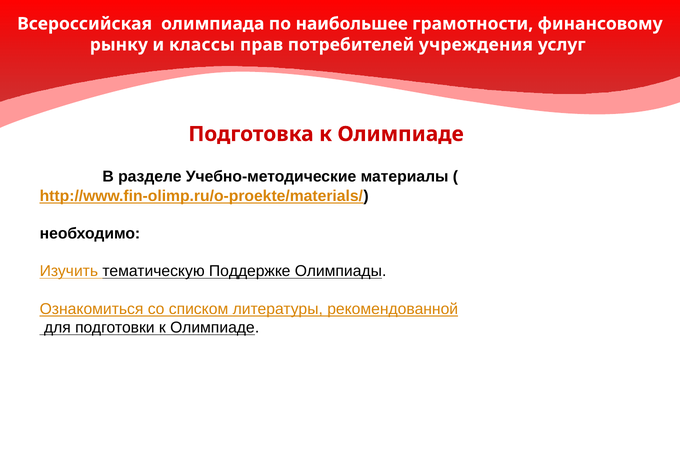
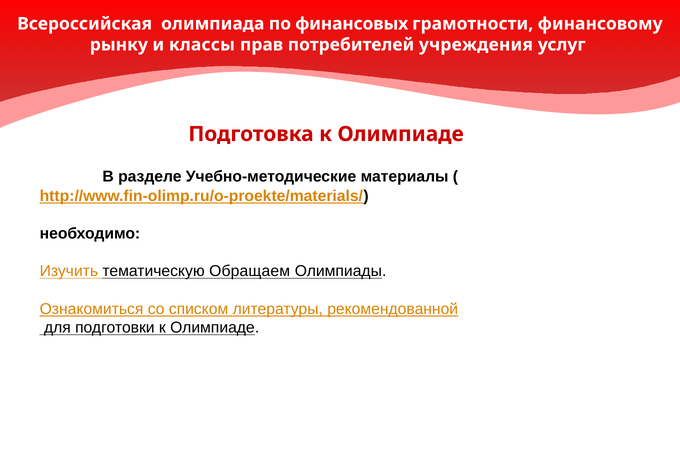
наибольшее: наибольшее -> финансовых
Поддержке: Поддержке -> Обращаем
